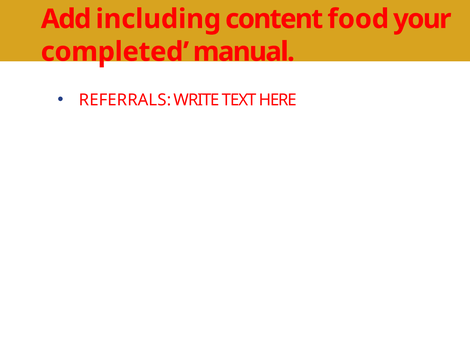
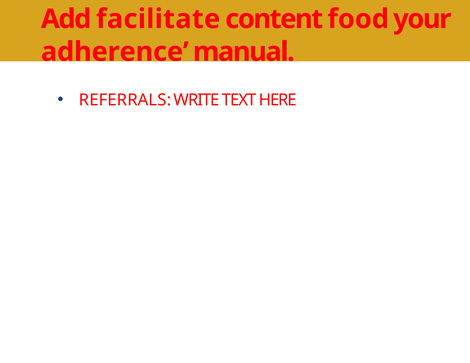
including: including -> facilitate
completed: completed -> adherence
